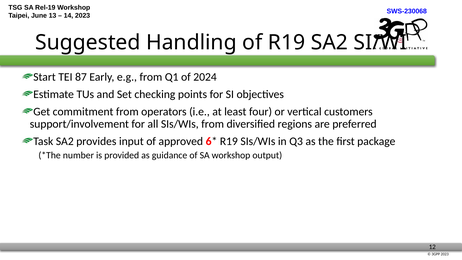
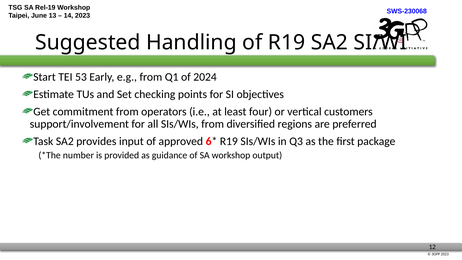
87: 87 -> 53
